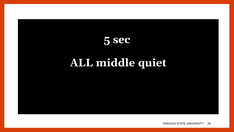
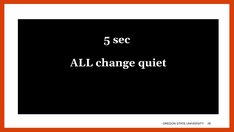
middle: middle -> change
